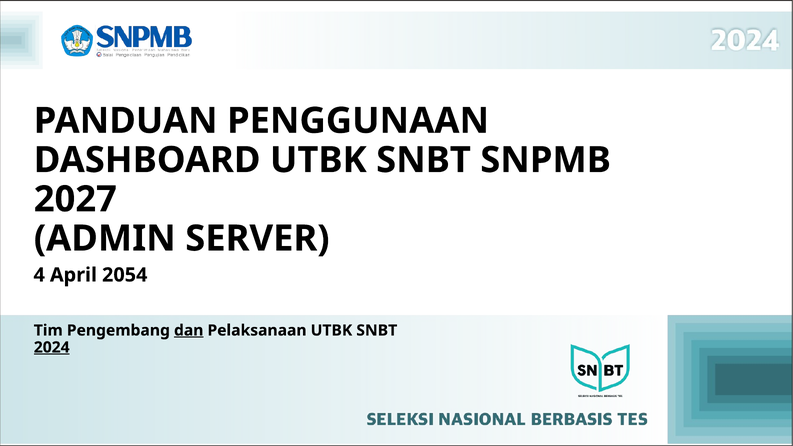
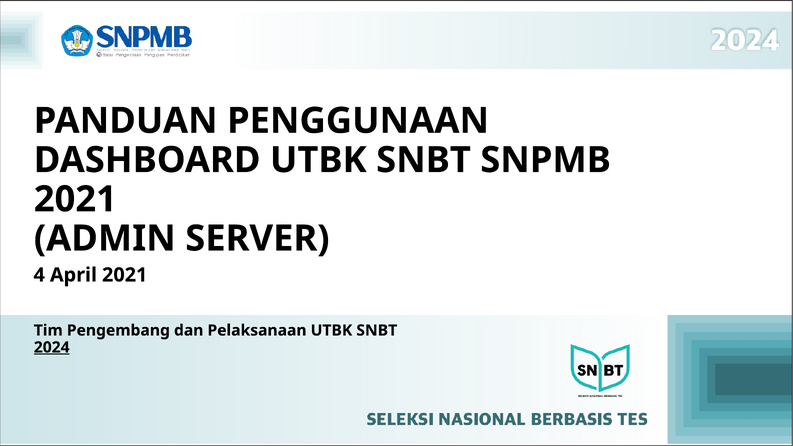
2027 at (75, 199): 2027 -> 2021
April 2054: 2054 -> 2021
dan underline: present -> none
